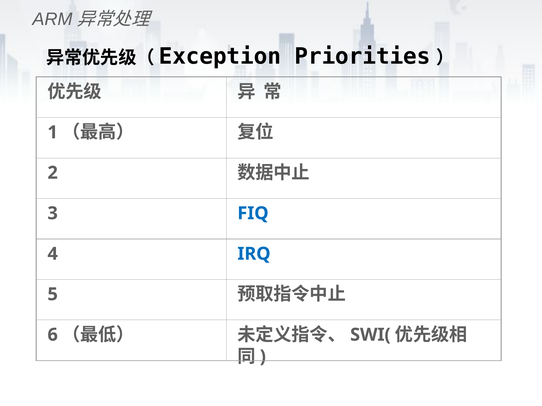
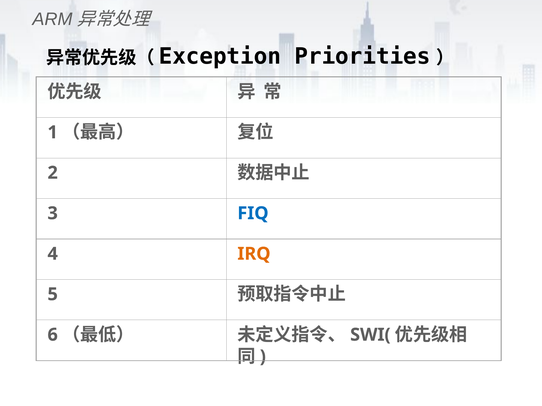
IRQ colour: blue -> orange
